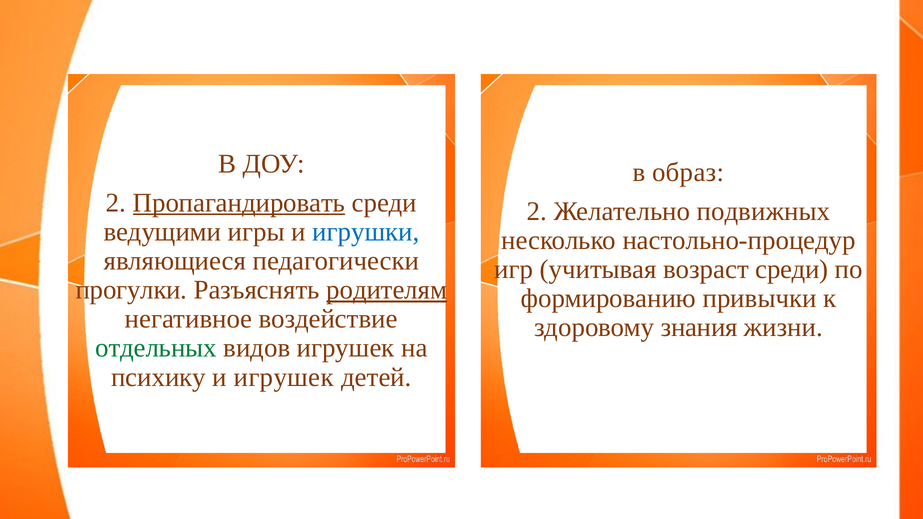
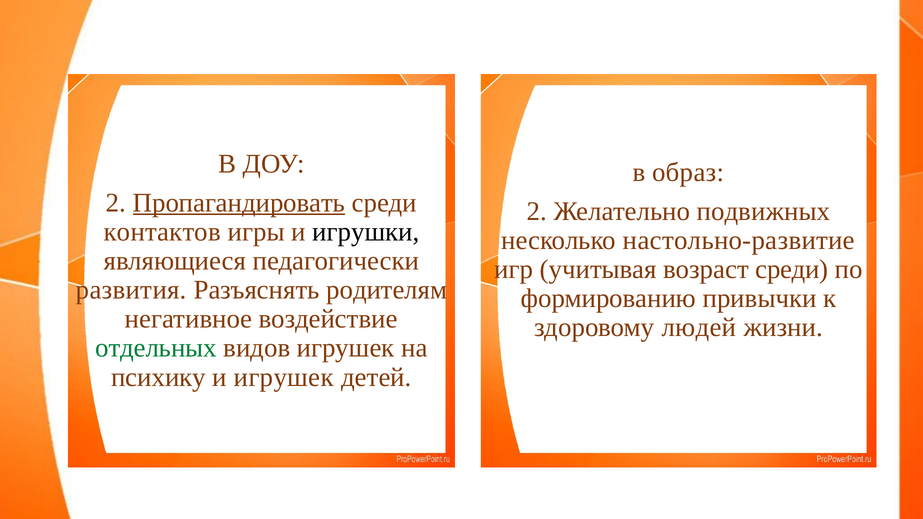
ведущими: ведущими -> контактов
игрушки colour: blue -> black
настольно-процедур: настольно-процедур -> настольно-развитие
прогулки: прогулки -> развития
родителям underline: present -> none
знания: знания -> людей
